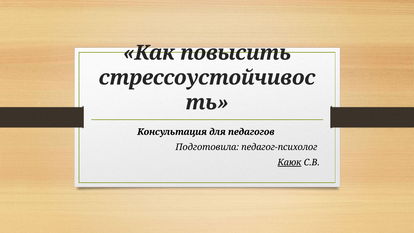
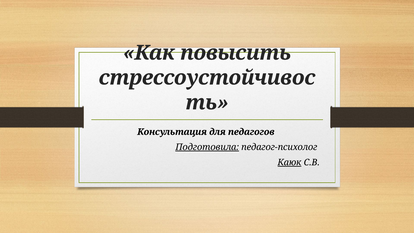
Подготовила underline: none -> present
